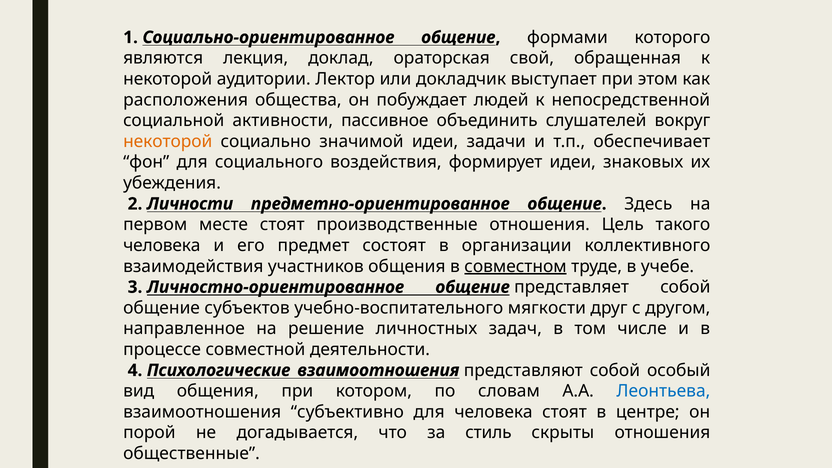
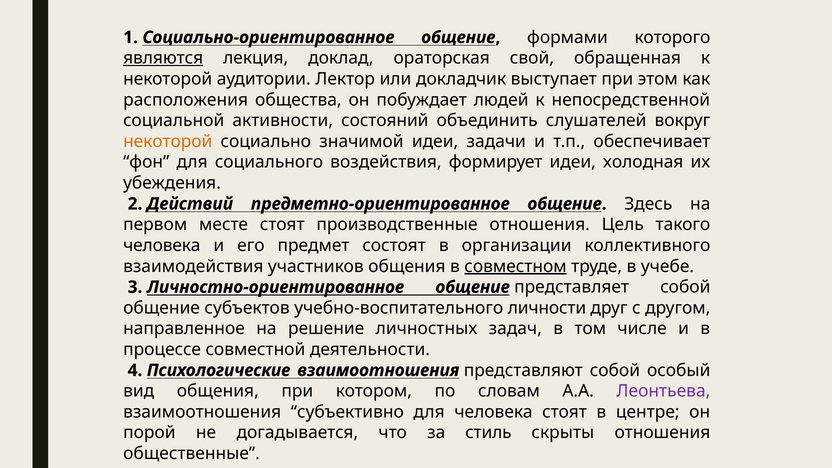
являются underline: none -> present
пассивное: пассивное -> состояний
знаковых: знаковых -> холодная
Личности: Личности -> Действий
мягкости: мягкости -> личности
Леонтьева colour: blue -> purple
